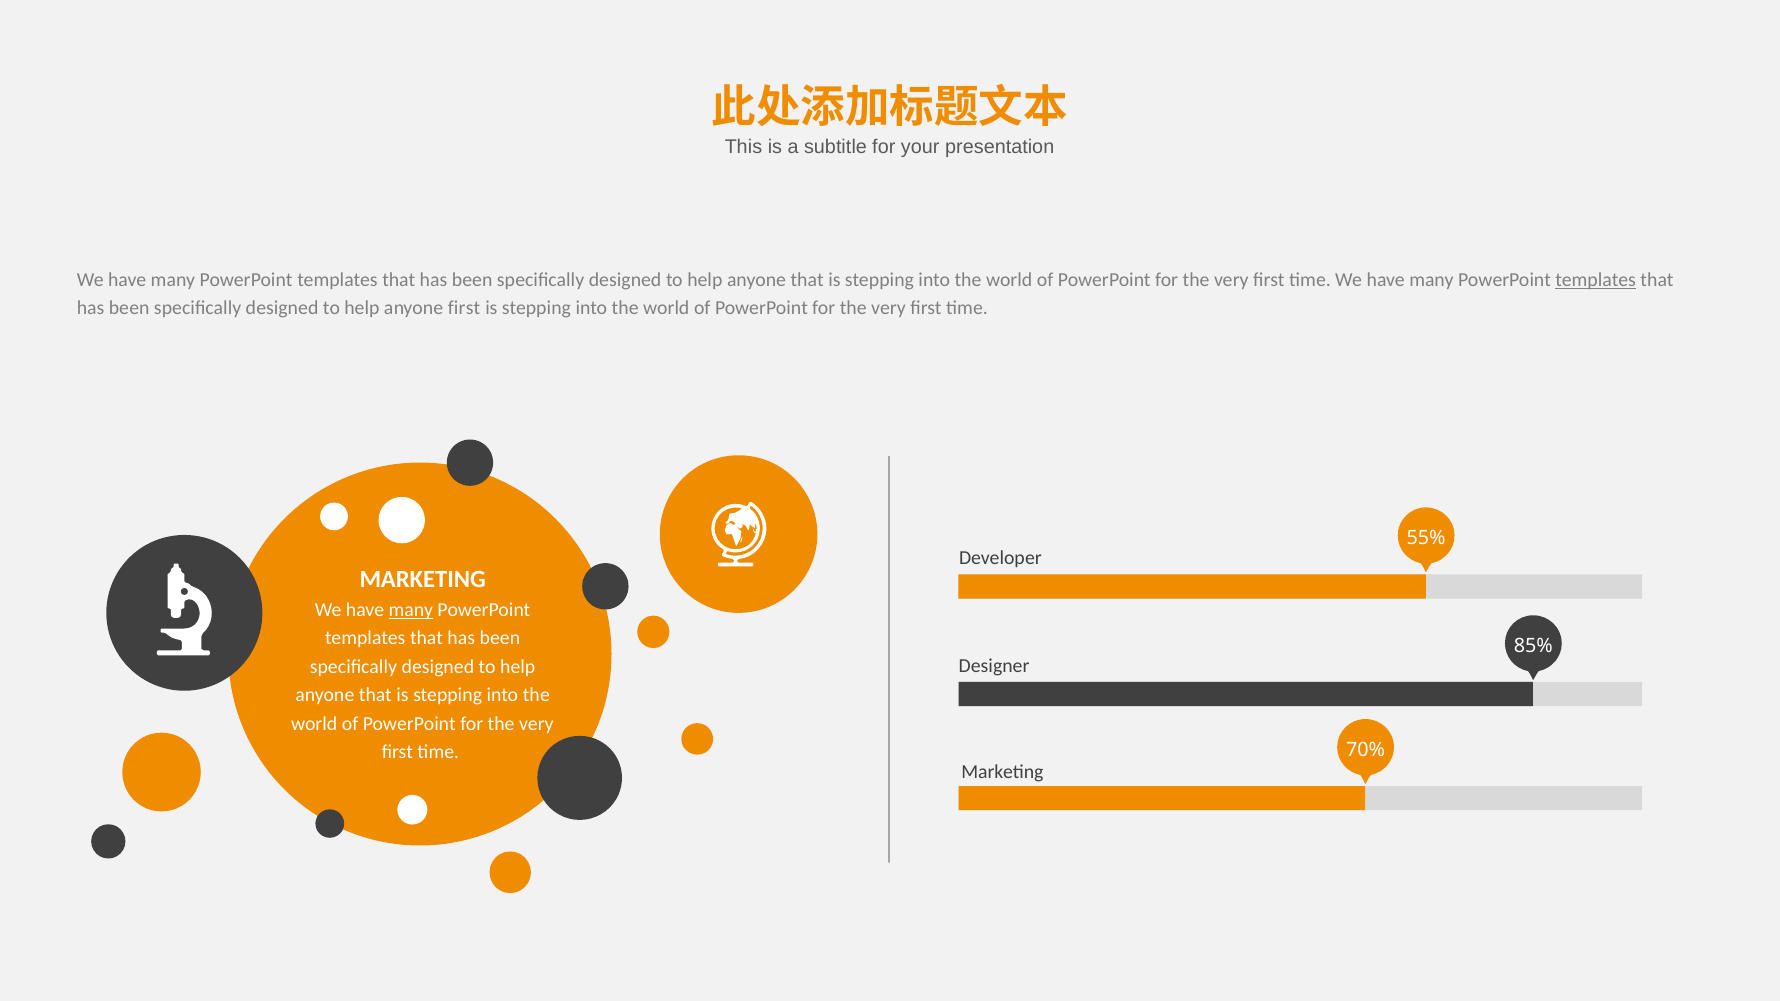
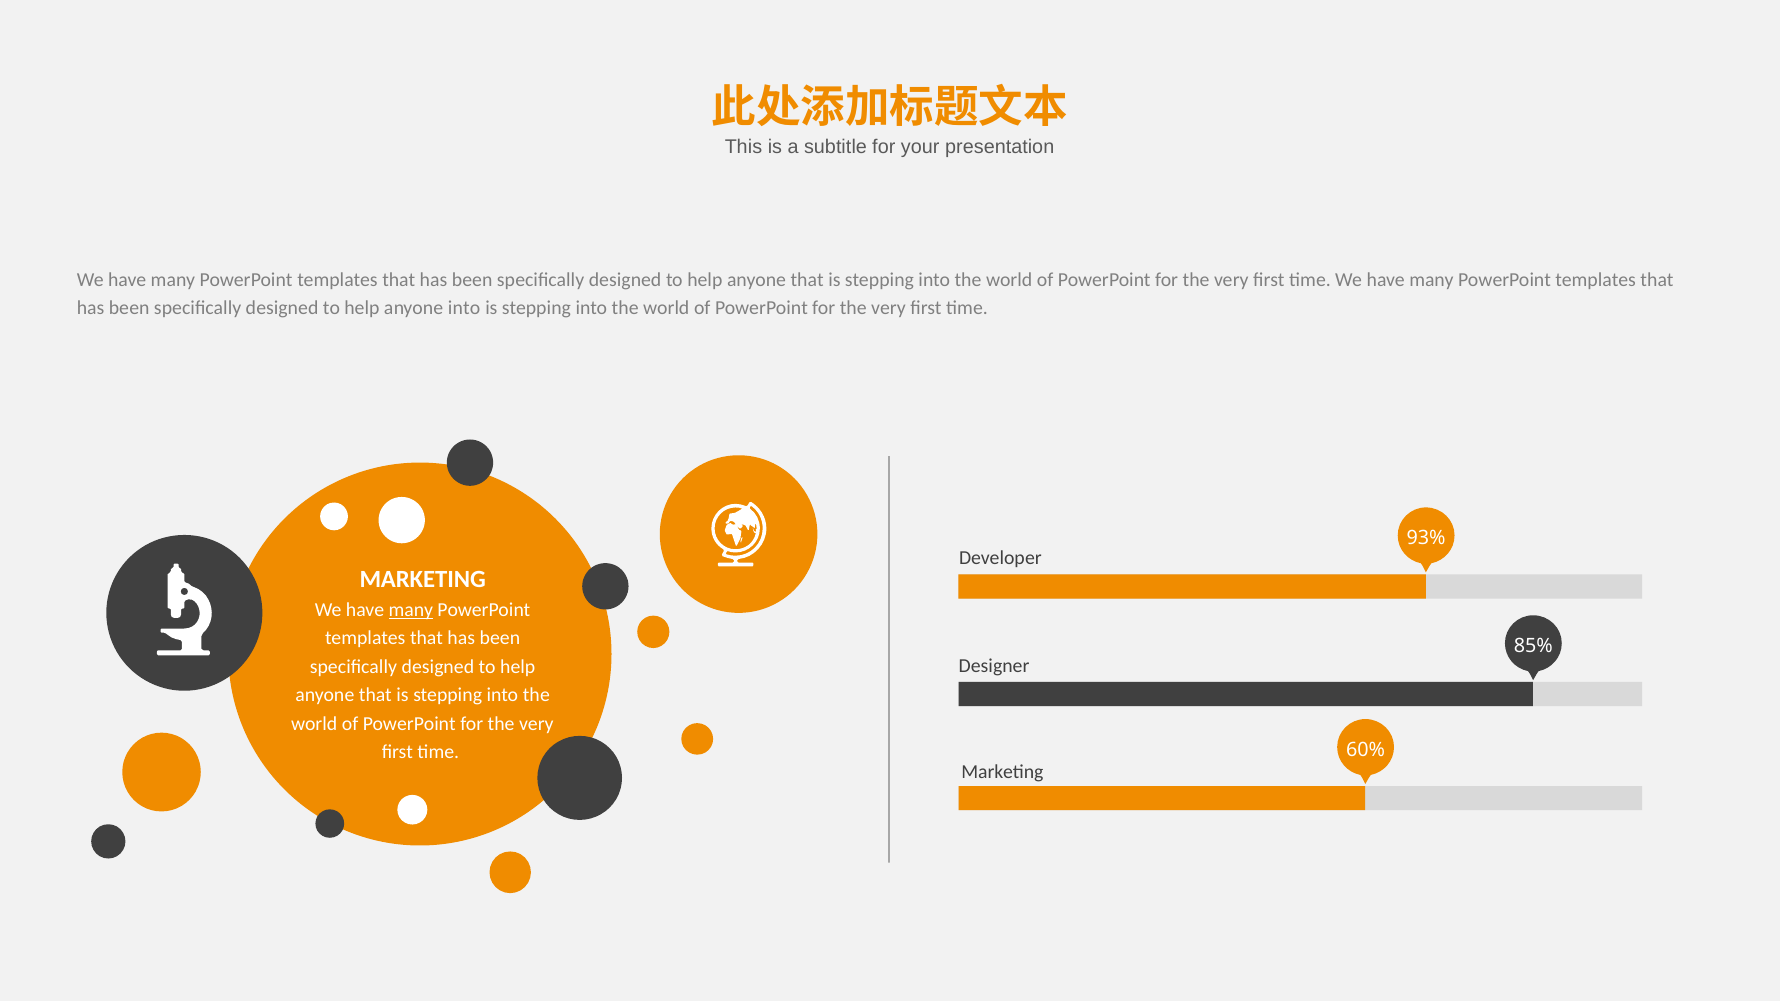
templates at (1596, 280) underline: present -> none
anyone first: first -> into
55%: 55% -> 93%
70%: 70% -> 60%
